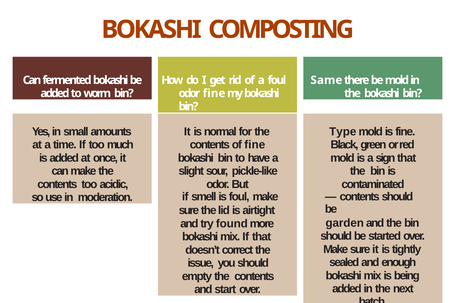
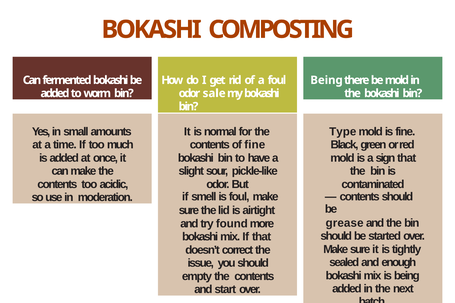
Same at (326, 80): Same -> Being
odor fine: fine -> sale
garden: garden -> grease
